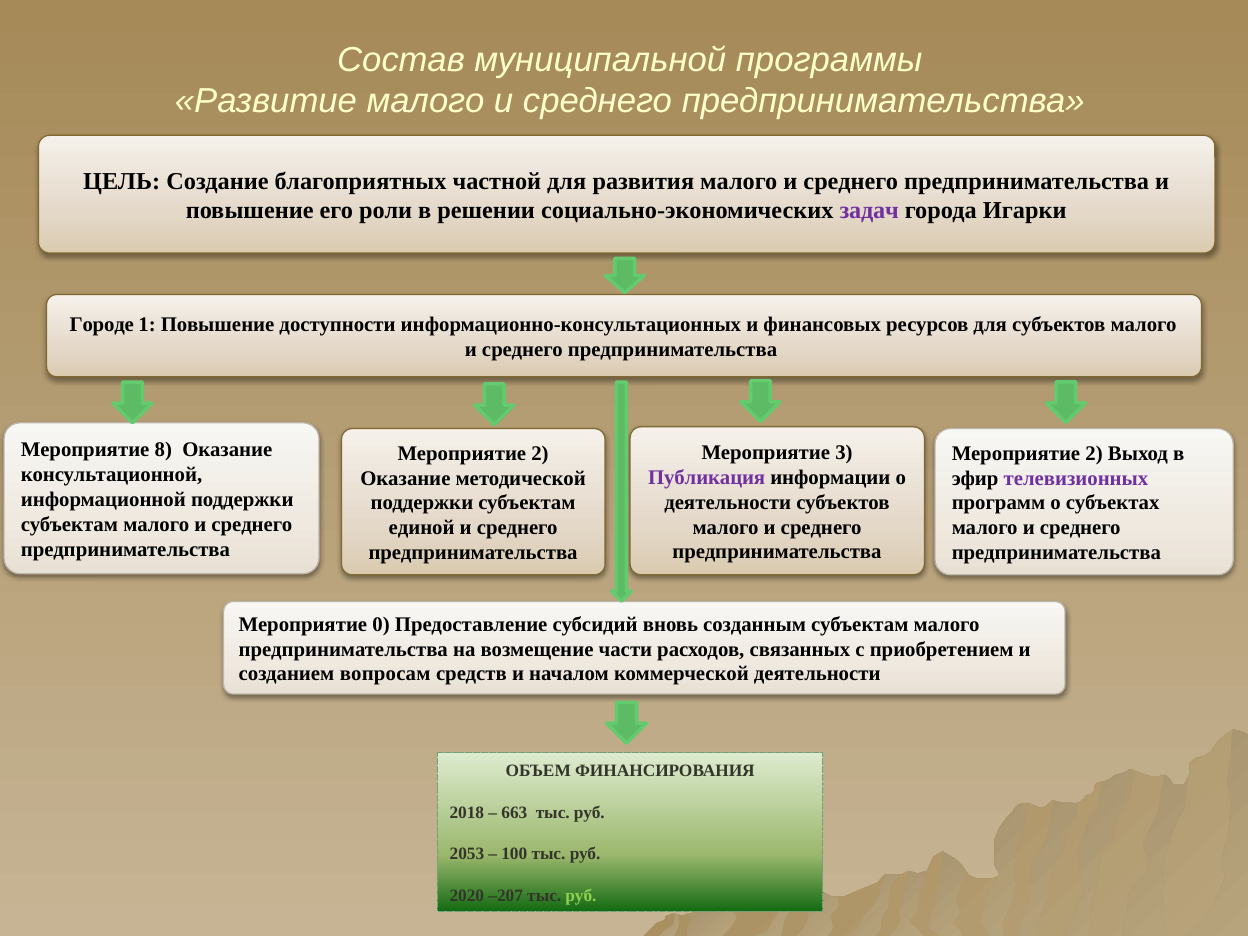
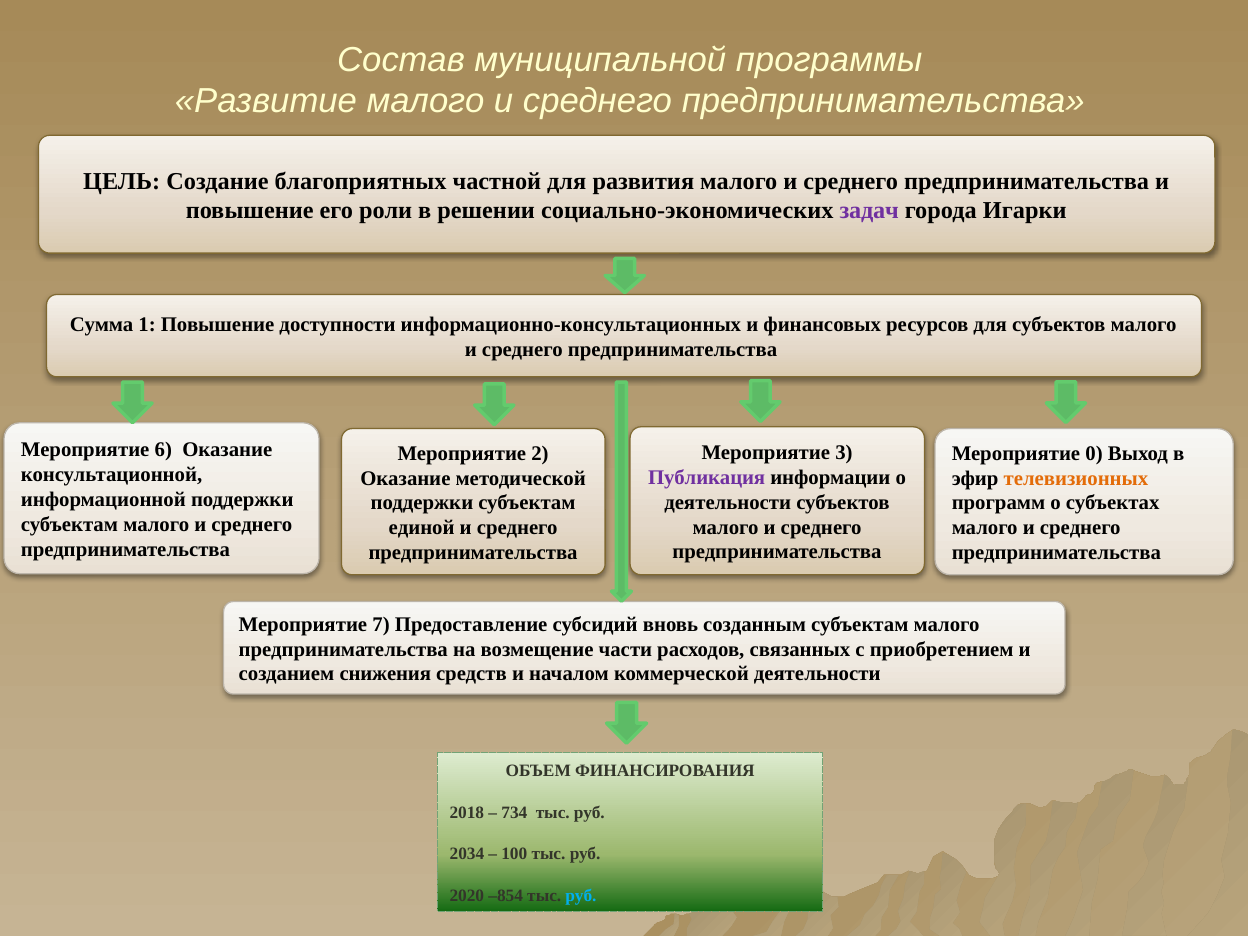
Городе: Городе -> Сумма
8: 8 -> 6
2 at (1094, 453): 2 -> 0
телевизионных colour: purple -> orange
0: 0 -> 7
вопросам: вопросам -> снижения
663: 663 -> 734
2053: 2053 -> 2034
–207: –207 -> –854
руб at (581, 896) colour: light green -> light blue
